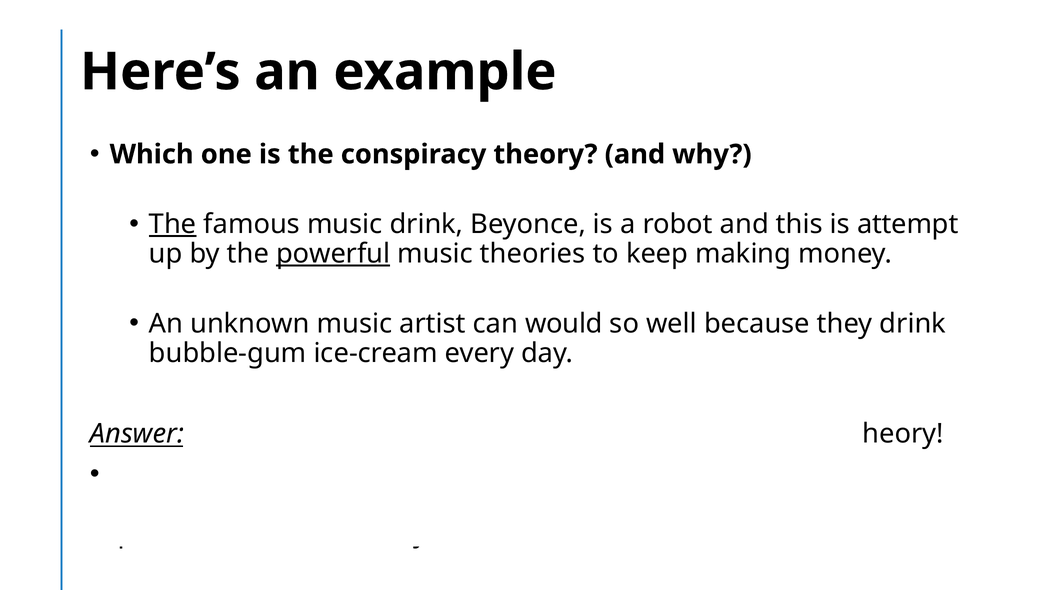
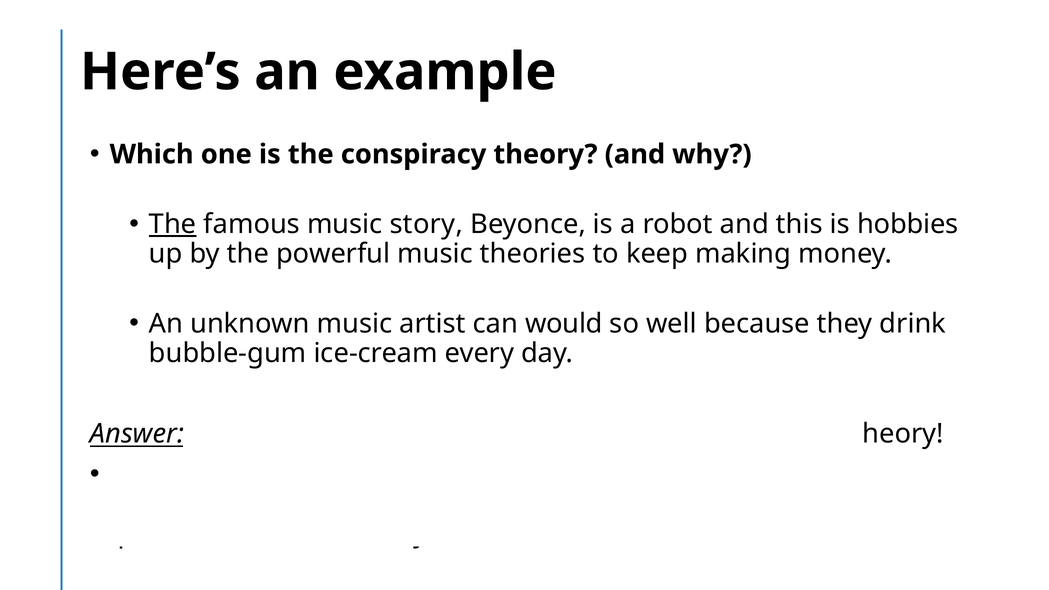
music drink: drink -> story
attempt: attempt -> hobbies
powerful at (333, 254) underline: present -> none
